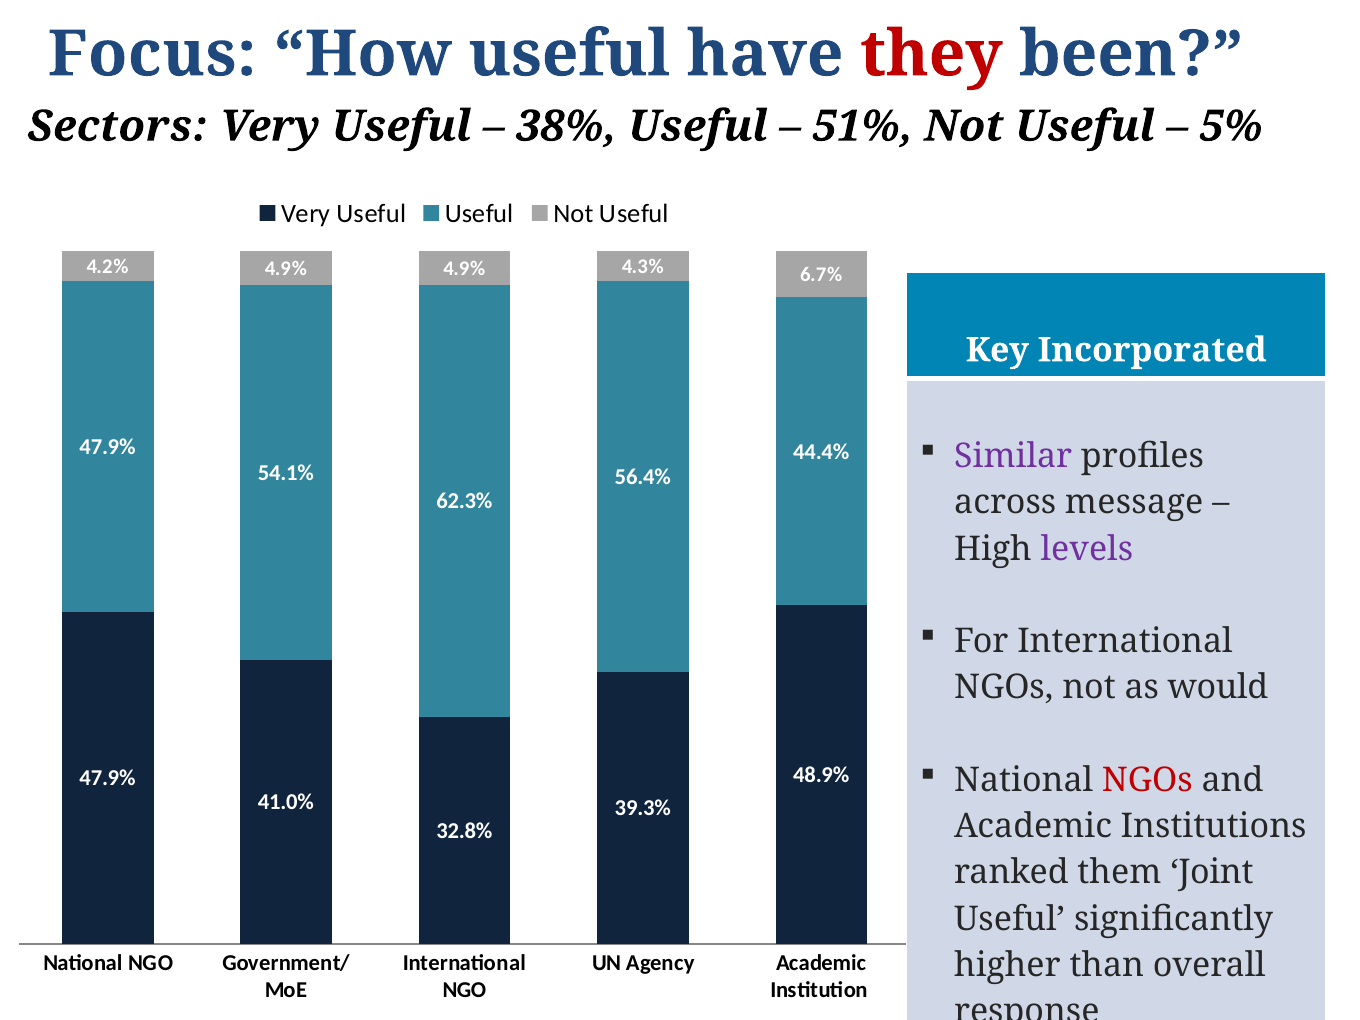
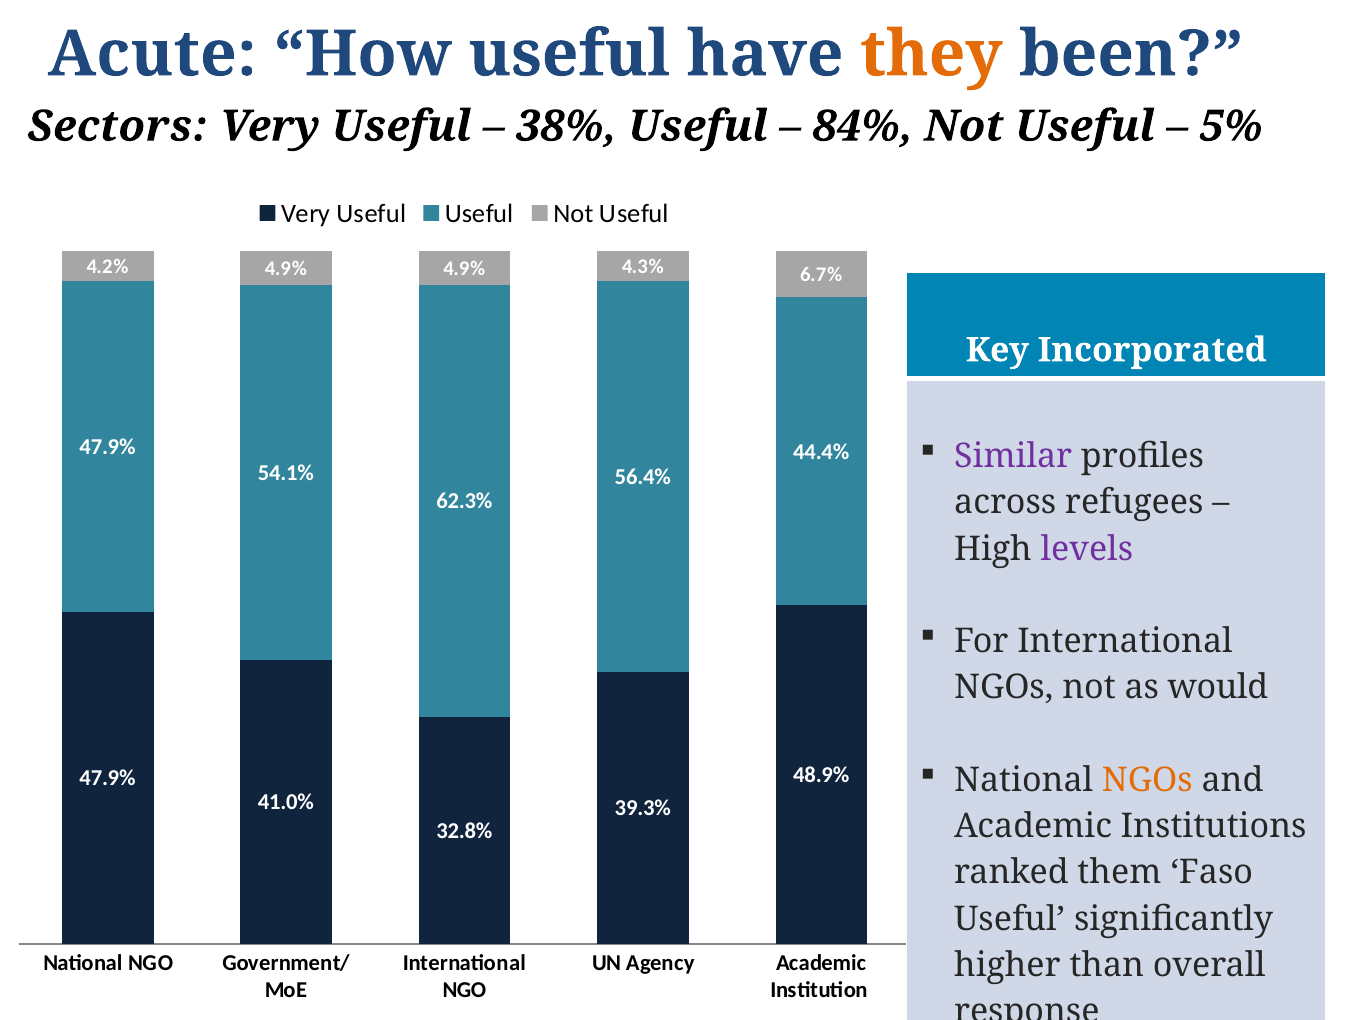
Focus: Focus -> Acute
they colour: red -> orange
51%: 51% -> 84%
message: message -> refugees
NGOs at (1147, 780) colour: red -> orange
Joint: Joint -> Faso
